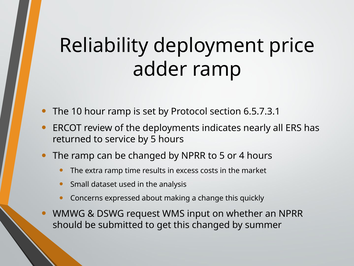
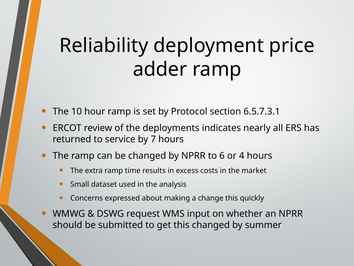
by 5: 5 -> 7
to 5: 5 -> 6
